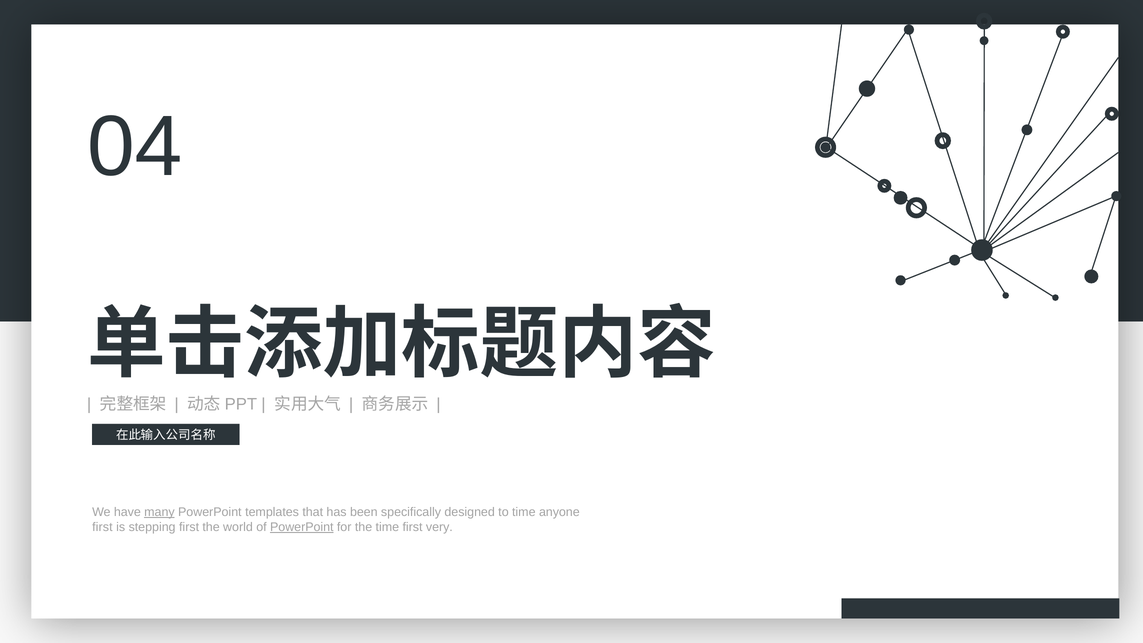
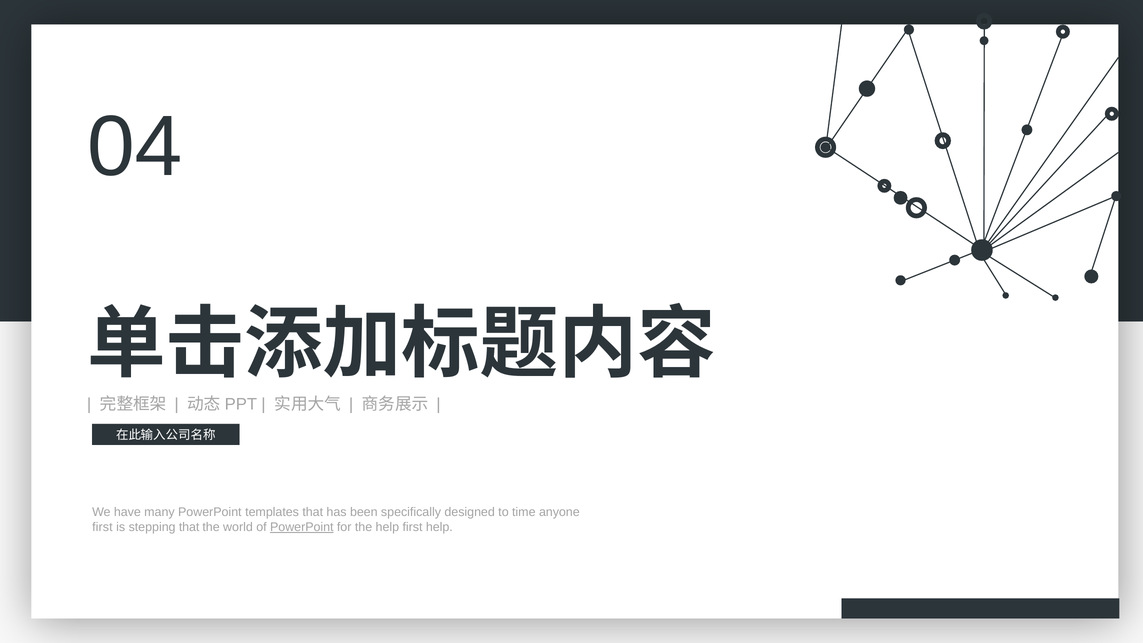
many underline: present -> none
stepping first: first -> that
the time: time -> help
first very: very -> help
